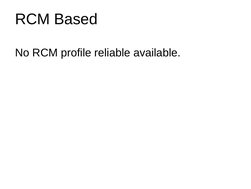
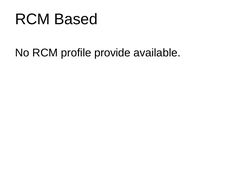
reliable: reliable -> provide
